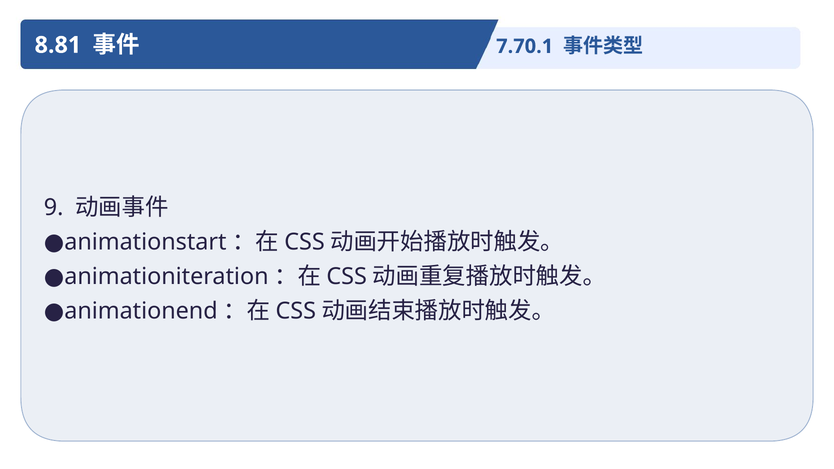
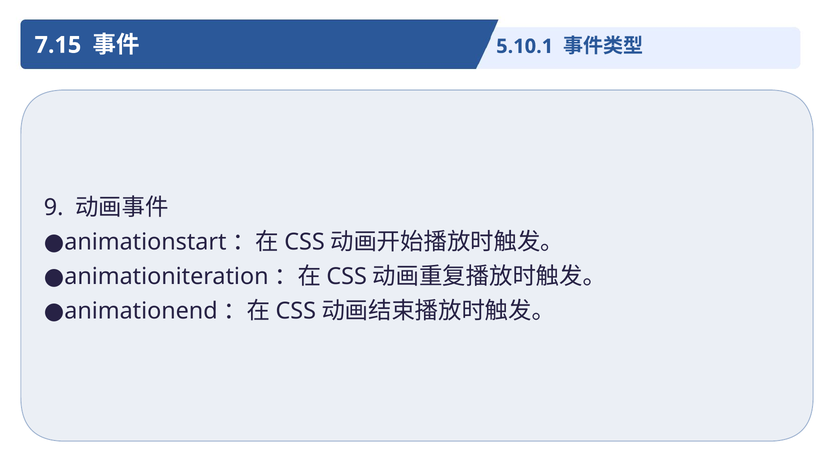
8.81: 8.81 -> 7.15
7.70.1: 7.70.1 -> 5.10.1
